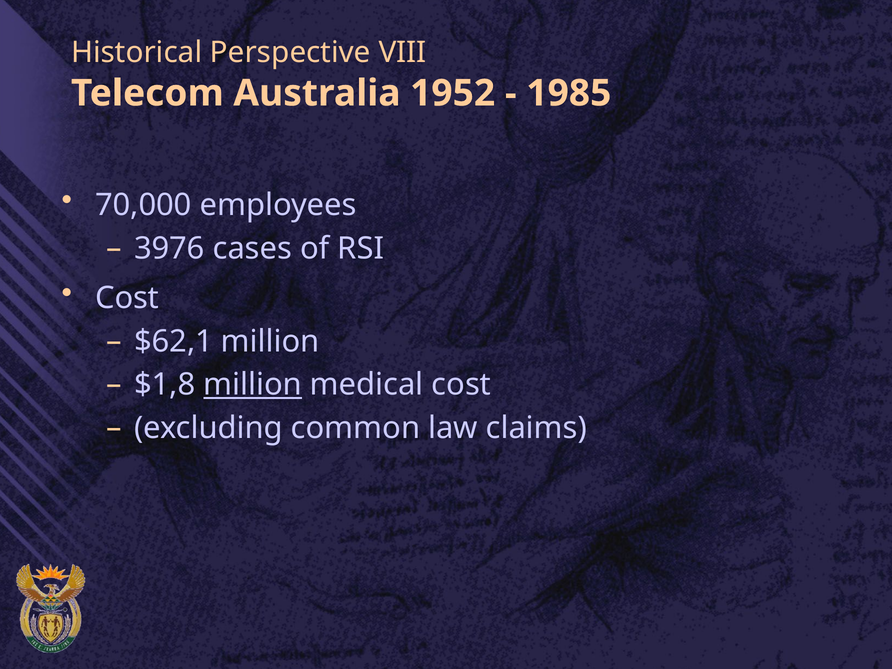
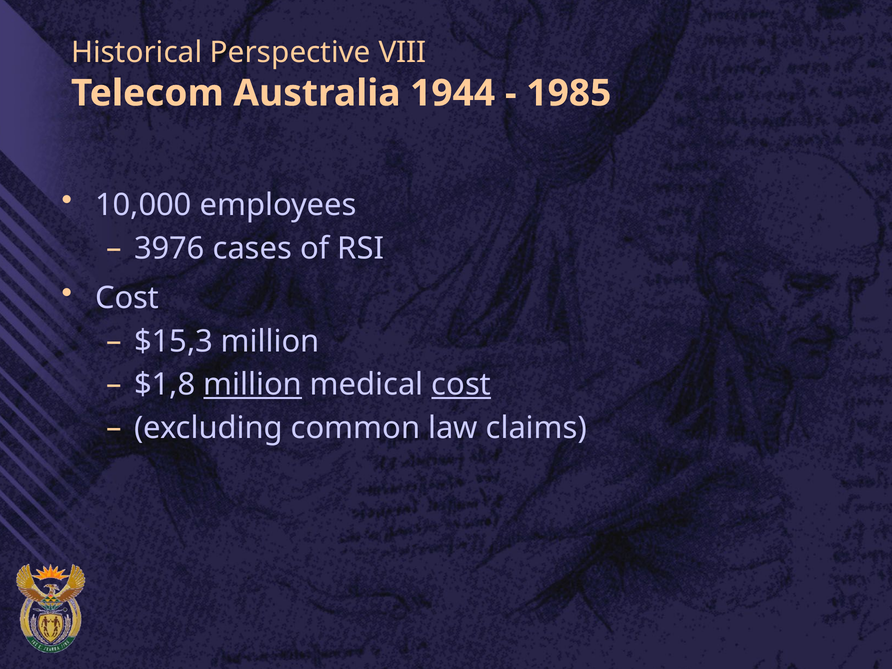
1952: 1952 -> 1944
70,000: 70,000 -> 10,000
$62,1: $62,1 -> $15,3
cost at (461, 385) underline: none -> present
